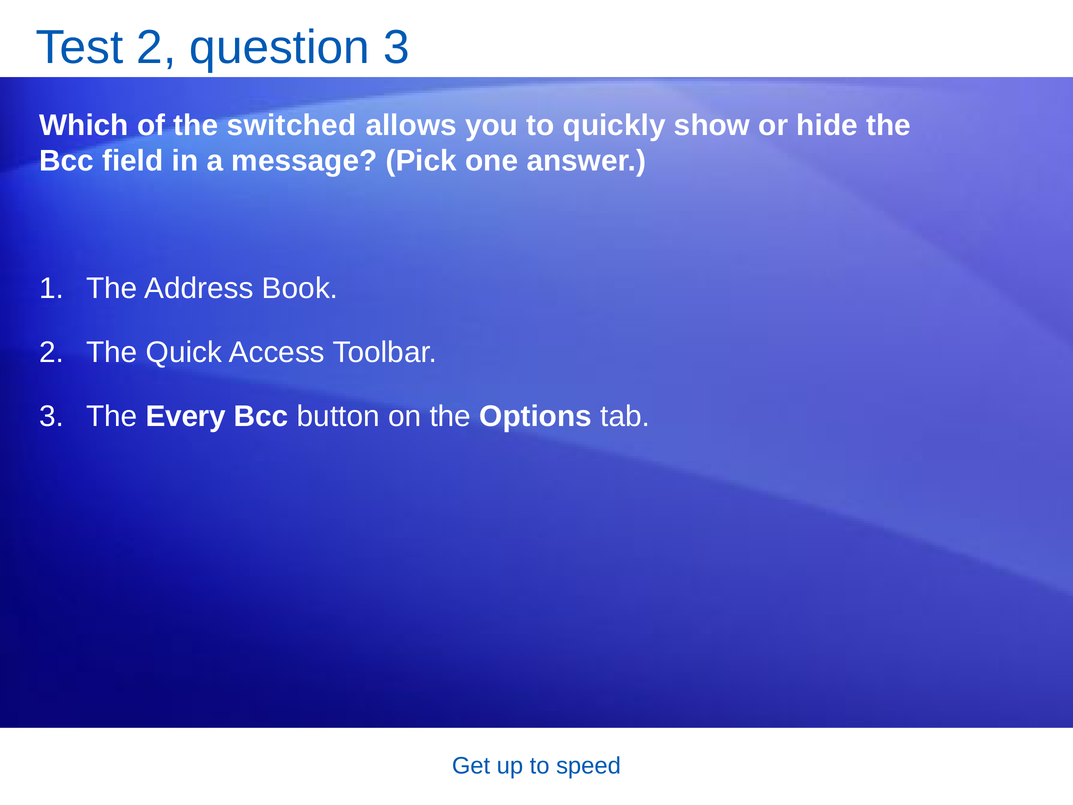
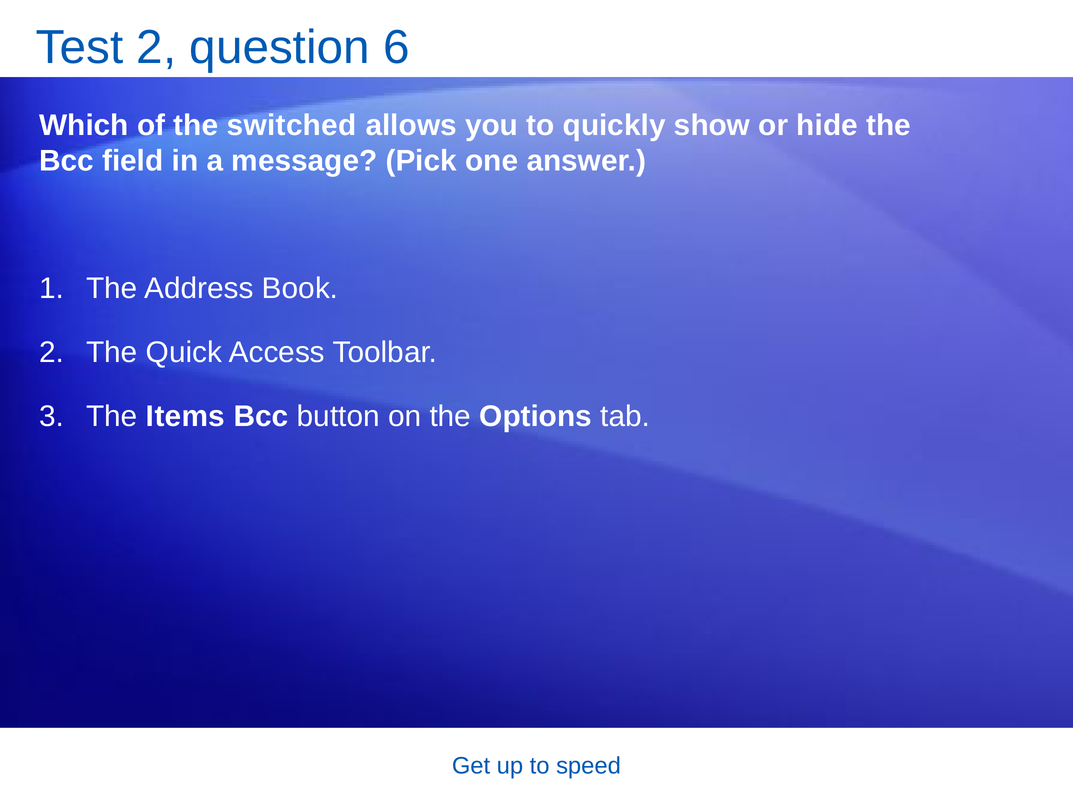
question 3: 3 -> 6
Every: Every -> Items
